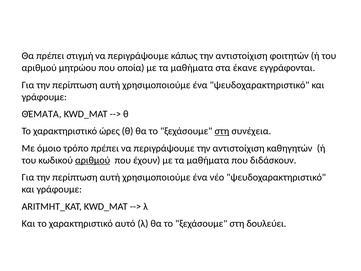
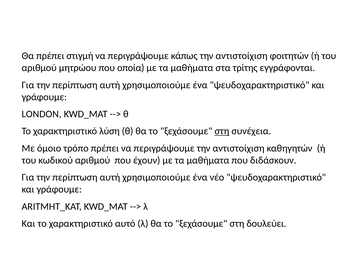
έκανε: έκανε -> τρίτης
ΘΈΜΑΤΑ: ΘΈΜΑΤΑ -> LONDON
ώρες: ώρες -> λύση
αριθμού at (93, 160) underline: present -> none
